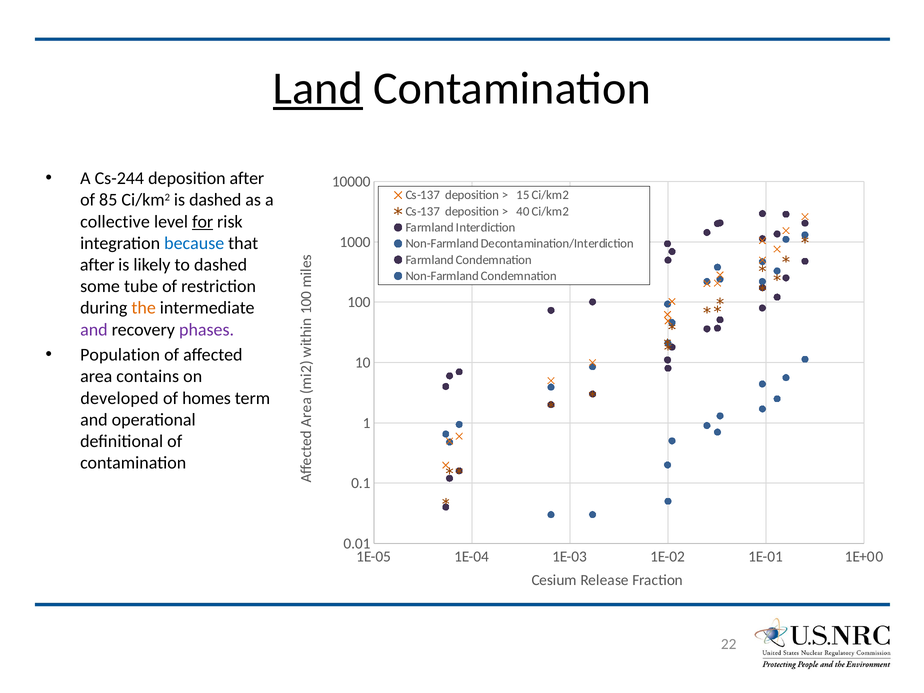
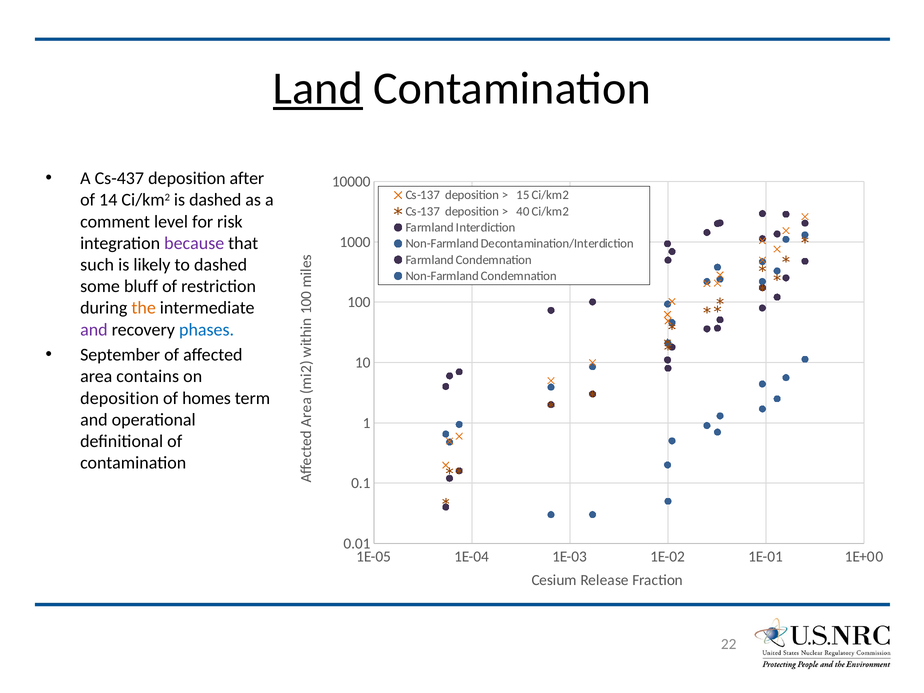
Cs-244: Cs-244 -> Cs-437
85: 85 -> 14
collective: collective -> comment
for underline: present -> none
because colour: blue -> purple
after at (97, 265): after -> such
tube: tube -> bluff
phases colour: purple -> blue
Population: Population -> September
developed at (120, 398): developed -> deposition
